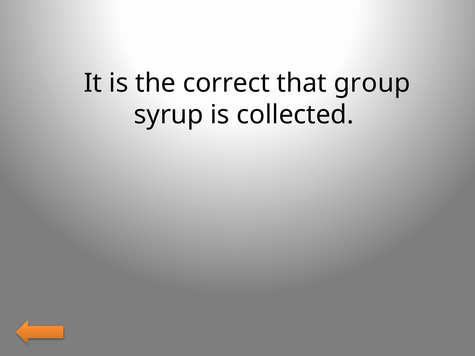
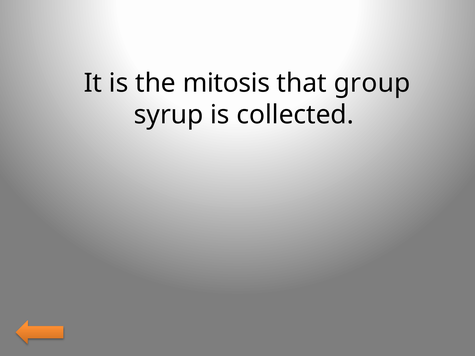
correct: correct -> mitosis
